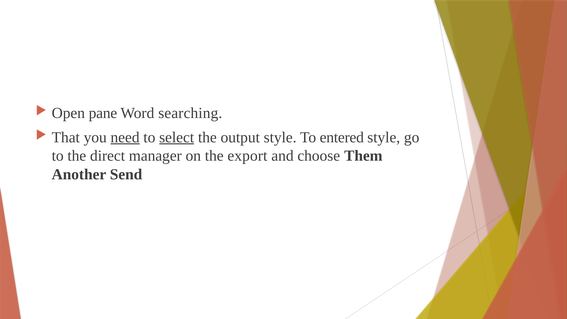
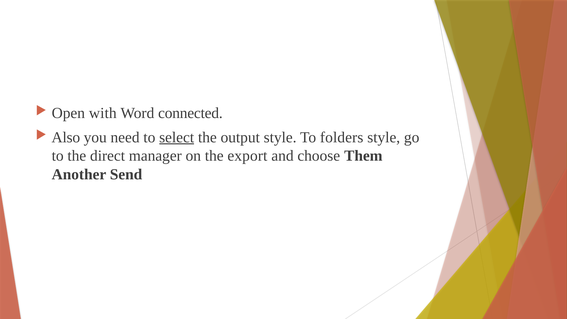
pane: pane -> with
searching: searching -> connected
That: That -> Also
need underline: present -> none
entered: entered -> folders
